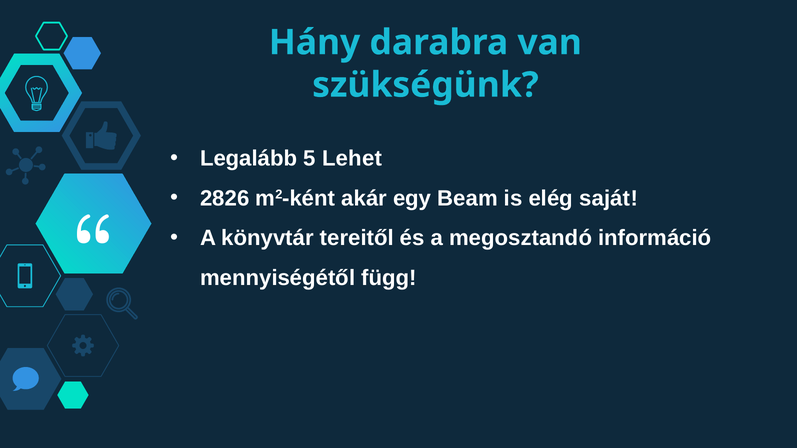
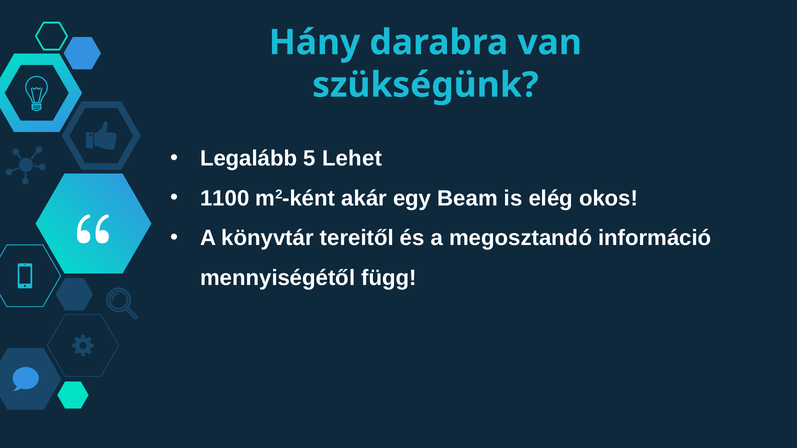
2826: 2826 -> 1100
saját: saját -> okos
